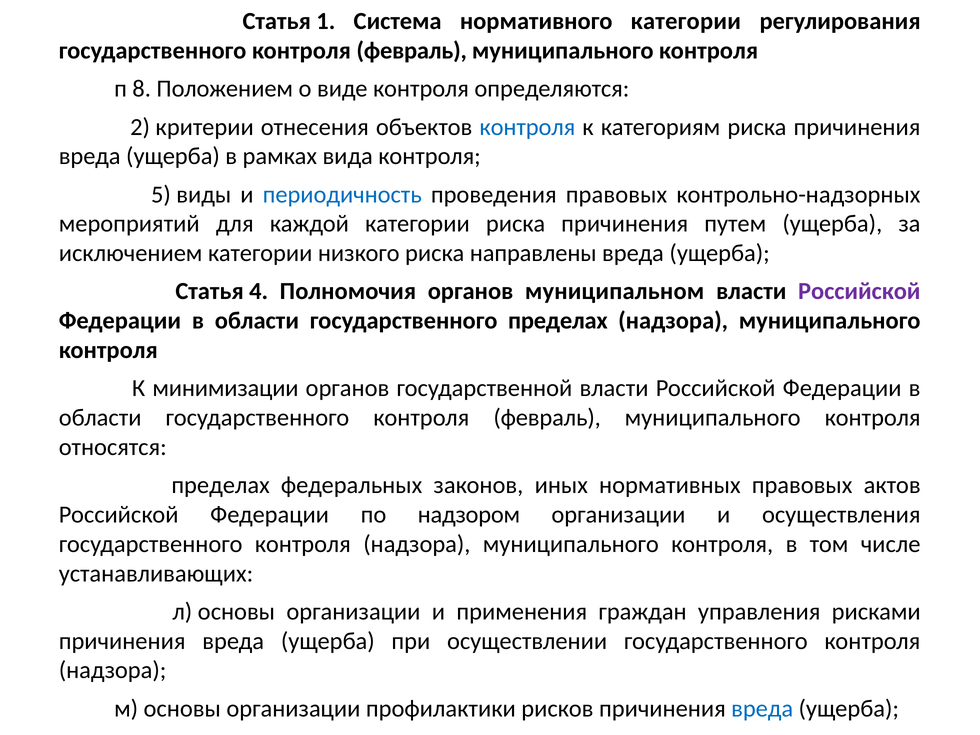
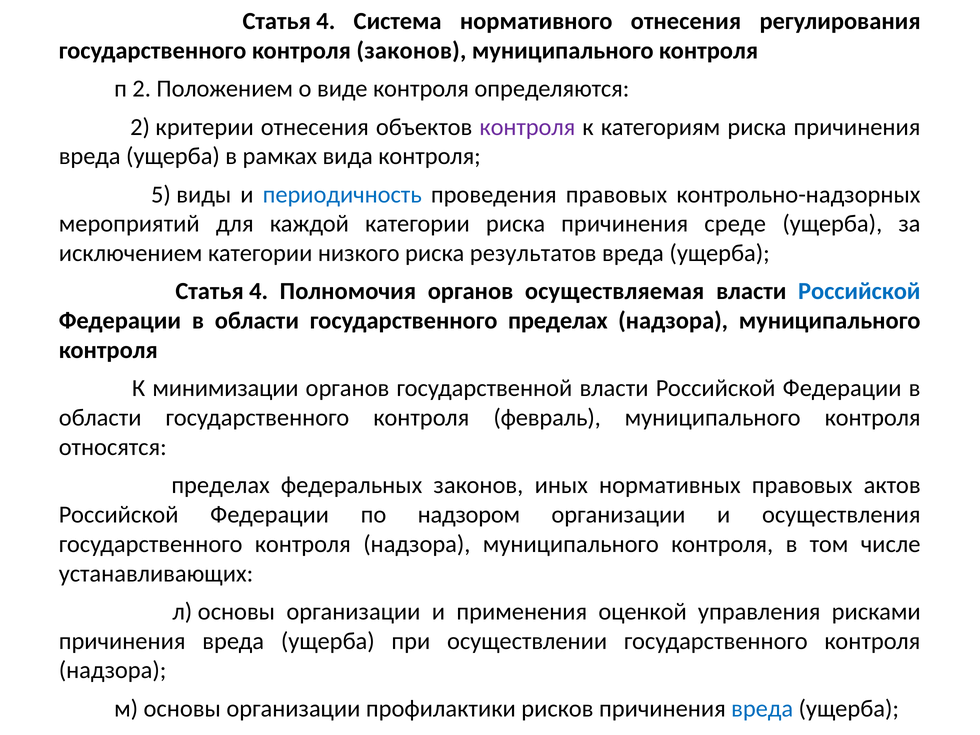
1 at (326, 21): 1 -> 4
нормативного категории: категории -> отнесения
февраль at (412, 51): февраль -> законов
п 8: 8 -> 2
контроля at (527, 127) colour: blue -> purple
путем: путем -> среде
направлены: направлены -> результатов
муниципальном: муниципальном -> осуществляемая
Российской at (859, 291) colour: purple -> blue
граждан: граждан -> оценкой
